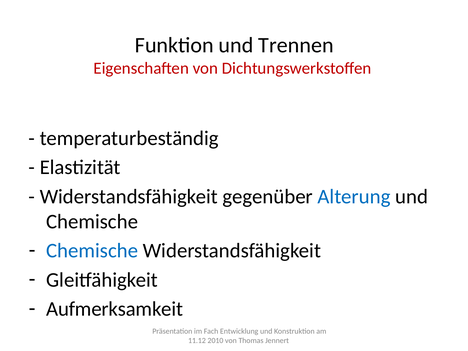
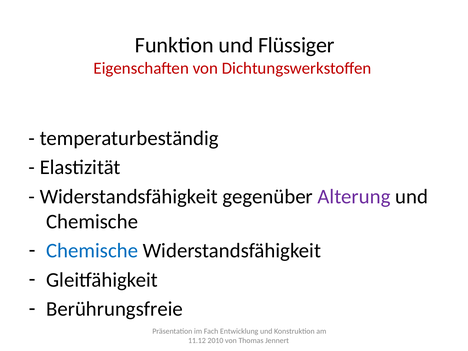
Trennen: Trennen -> Flüssiger
Alterung colour: blue -> purple
Aufmerksamkeit: Aufmerksamkeit -> Berührungsfreie
